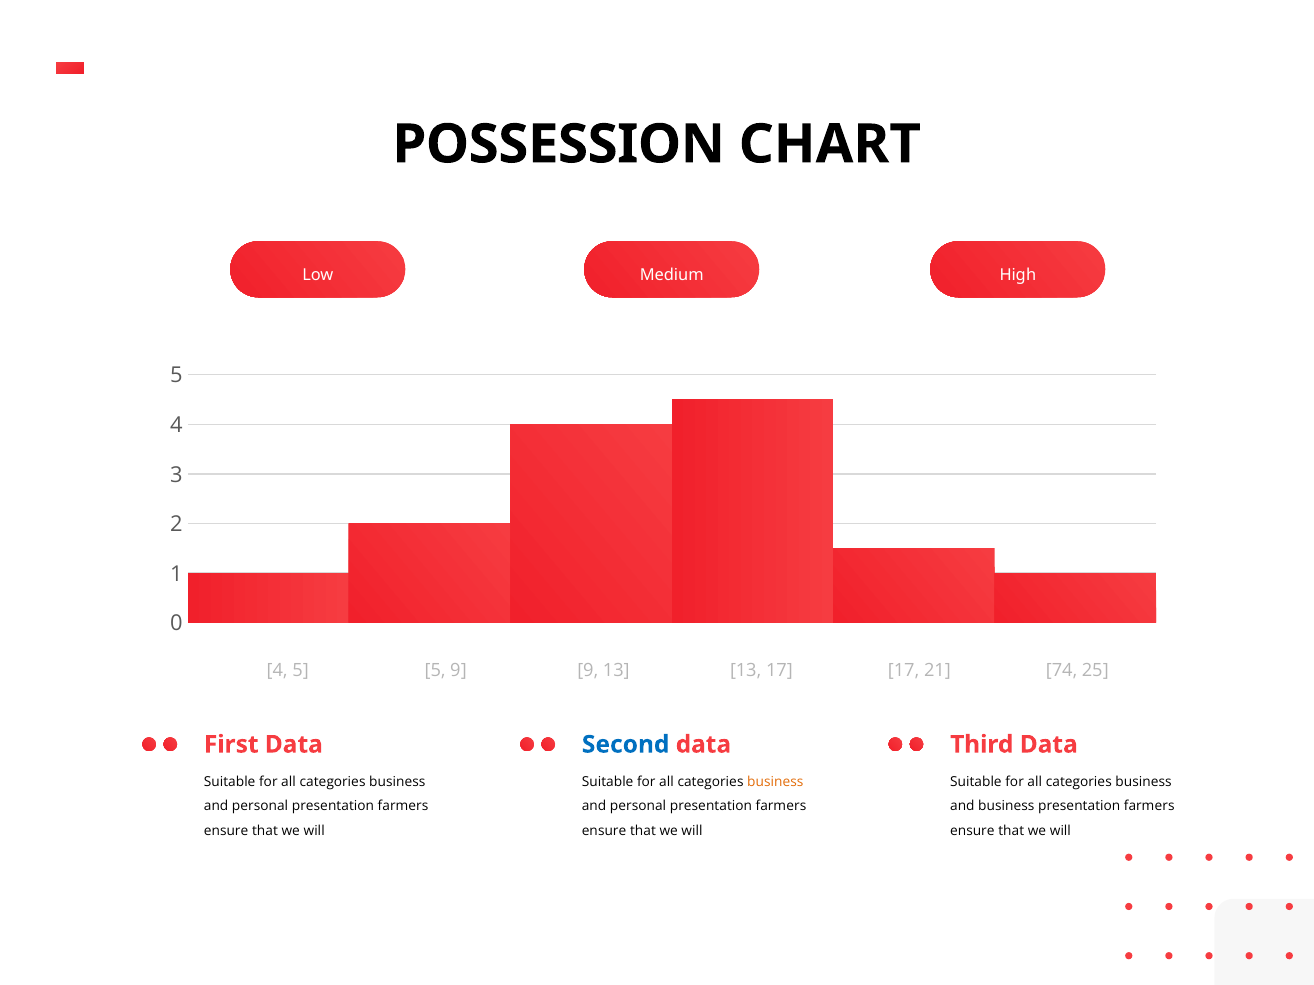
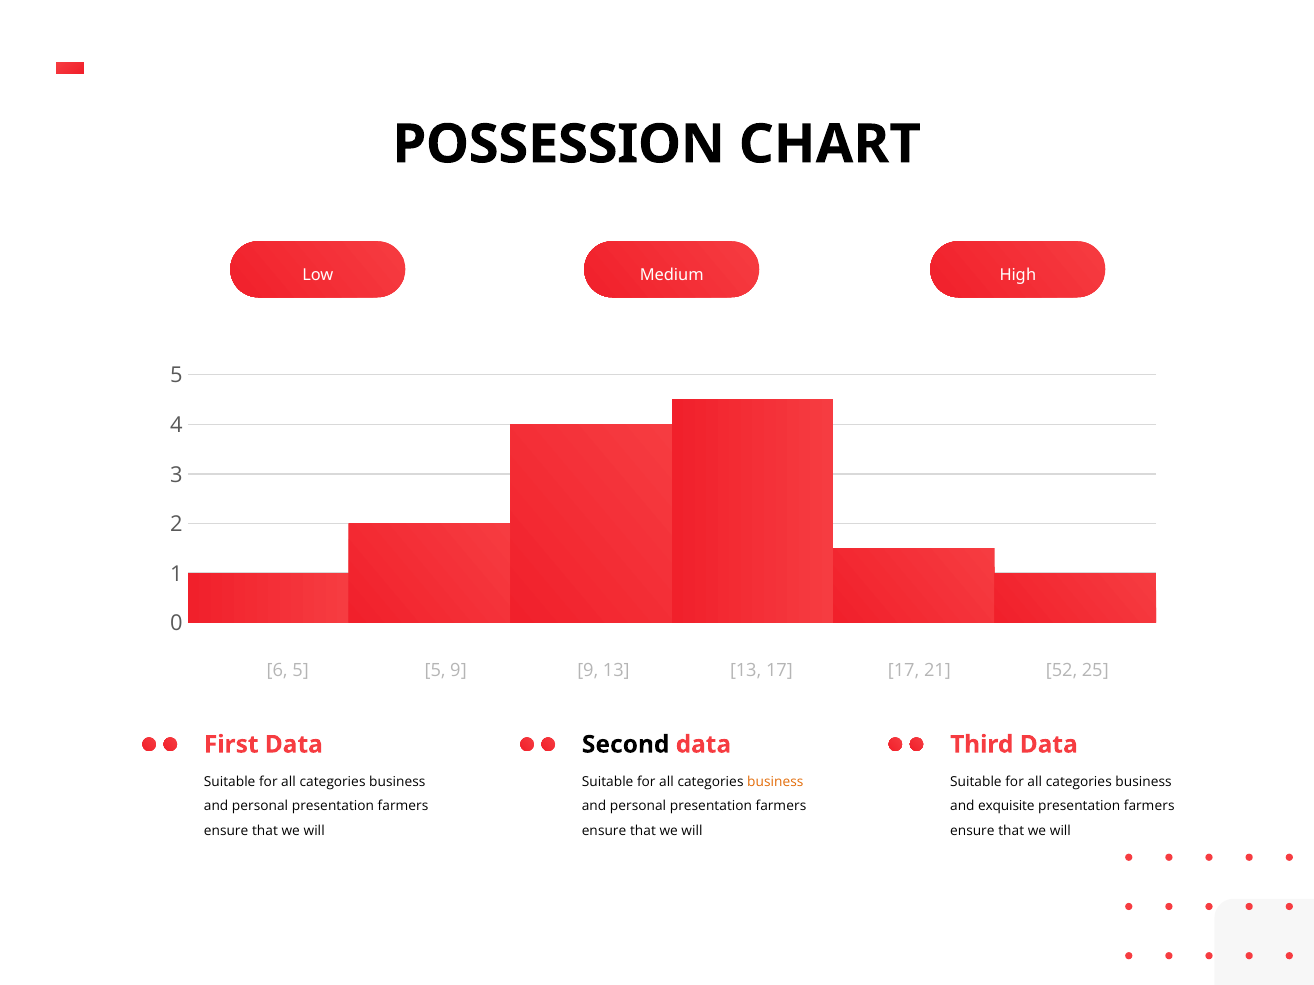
4 at (277, 671): 4 -> 6
74: 74 -> 52
Second colour: blue -> black
and business: business -> exquisite
